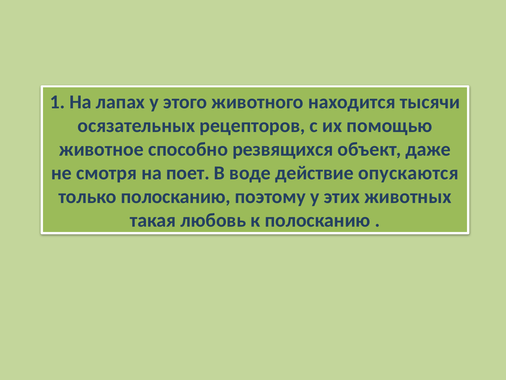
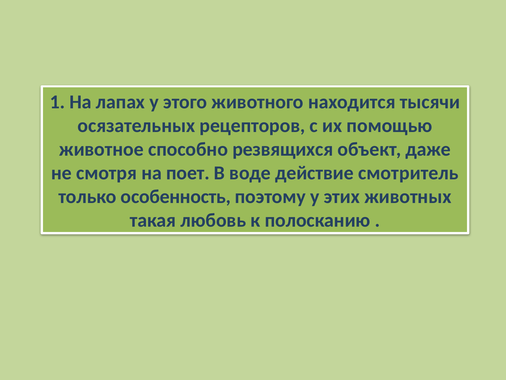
опускаются: опускаются -> смотритель
только полосканию: полосканию -> особенность
